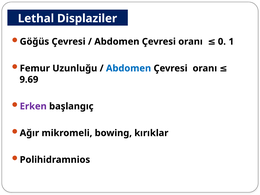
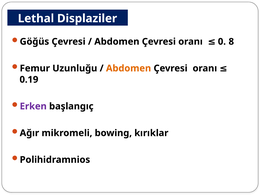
1: 1 -> 8
Abdomen at (129, 68) colour: blue -> orange
9.69: 9.69 -> 0.19
